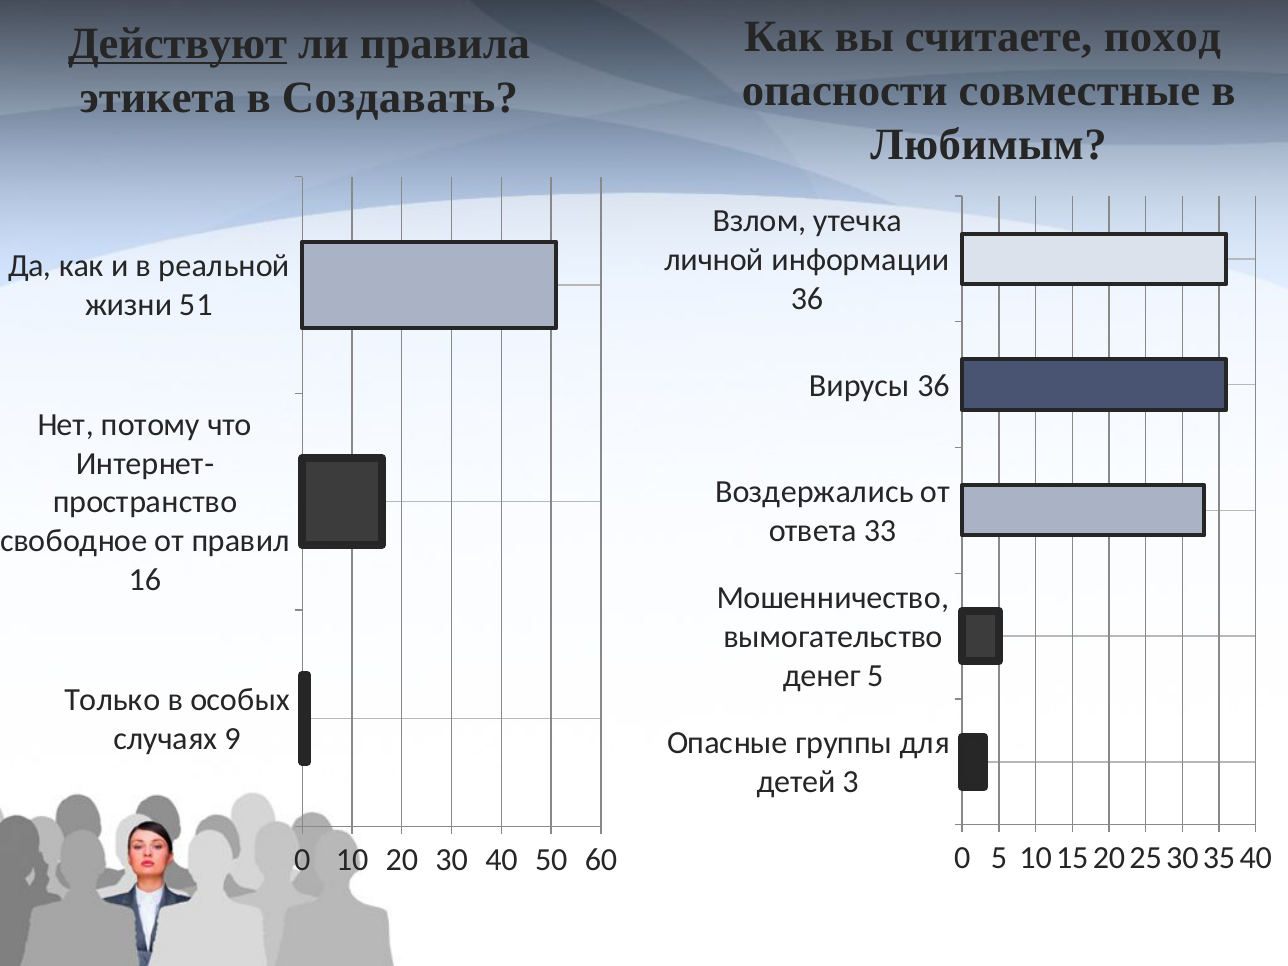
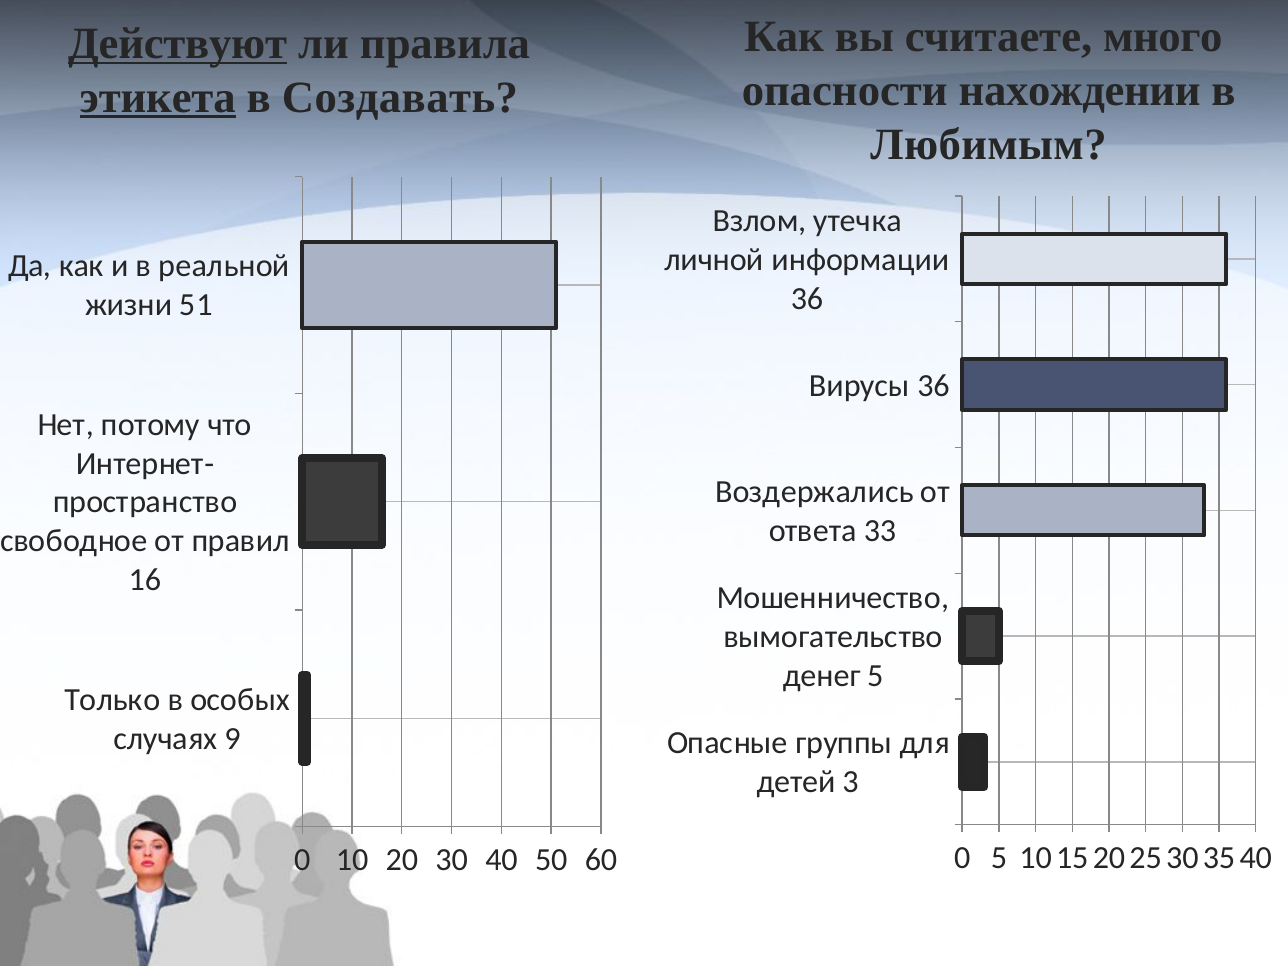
поход: поход -> много
совместные: совместные -> нахождении
этикета underline: none -> present
